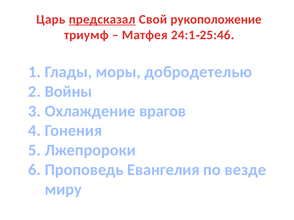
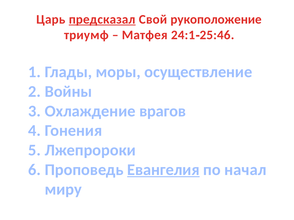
добродетелью: добродетелью -> осуществление
Евангелия underline: none -> present
везде: везде -> начал
